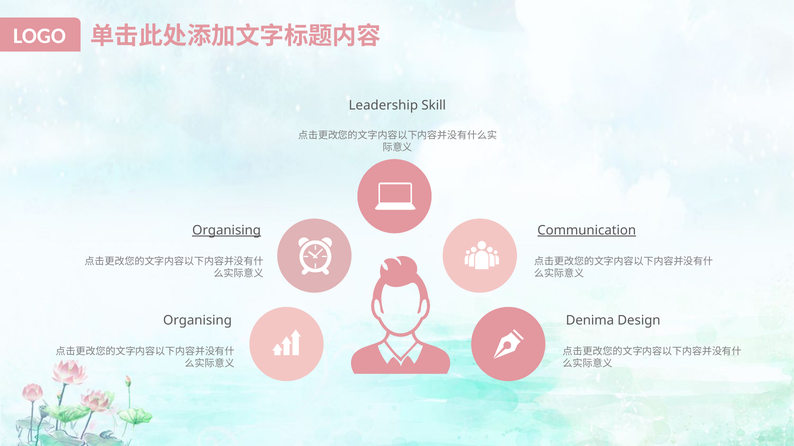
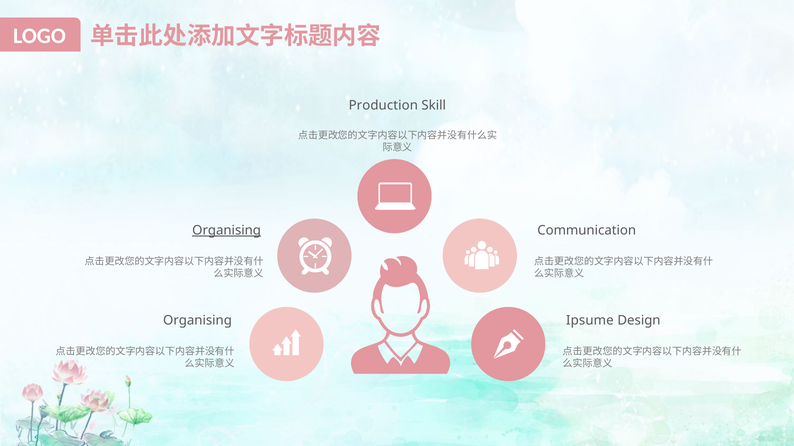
Leadership: Leadership -> Production
Communication underline: present -> none
Denima: Denima -> Ipsume
